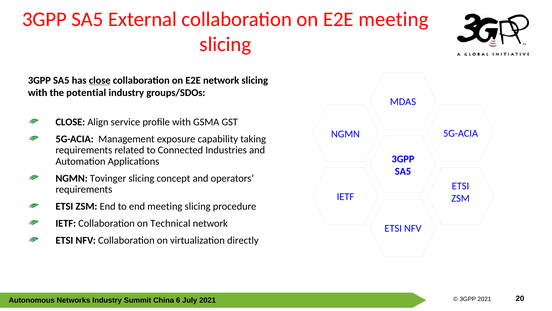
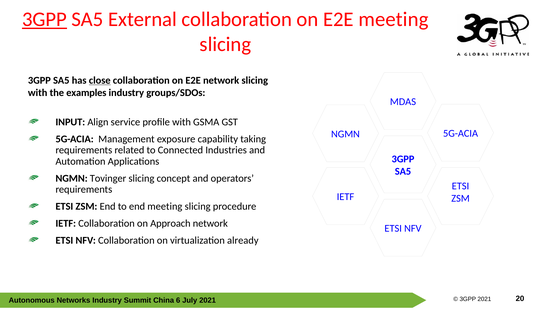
3GPP at (44, 19) underline: none -> present
potential: potential -> examples
CLOSE at (70, 122): CLOSE -> INPUT
Technical: Technical -> Approach
directly: directly -> already
